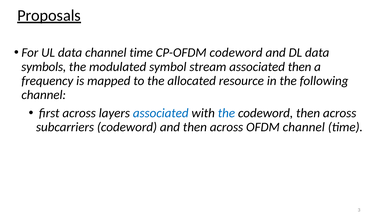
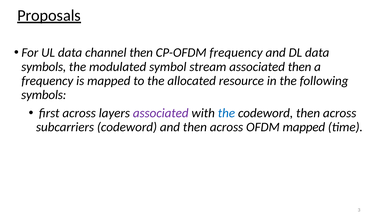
data channel time: time -> then
CP-OFDM codeword: codeword -> frequency
channel at (44, 95): channel -> symbols
associated at (161, 113) colour: blue -> purple
OFDM channel: channel -> mapped
